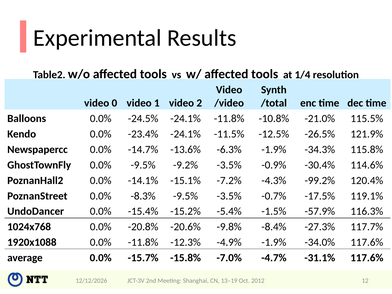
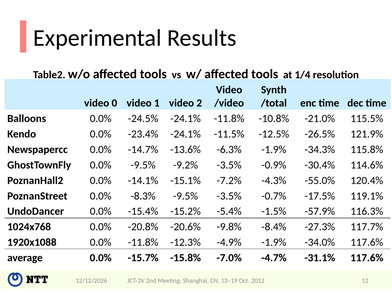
-99.2%: -99.2% -> -55.0%
